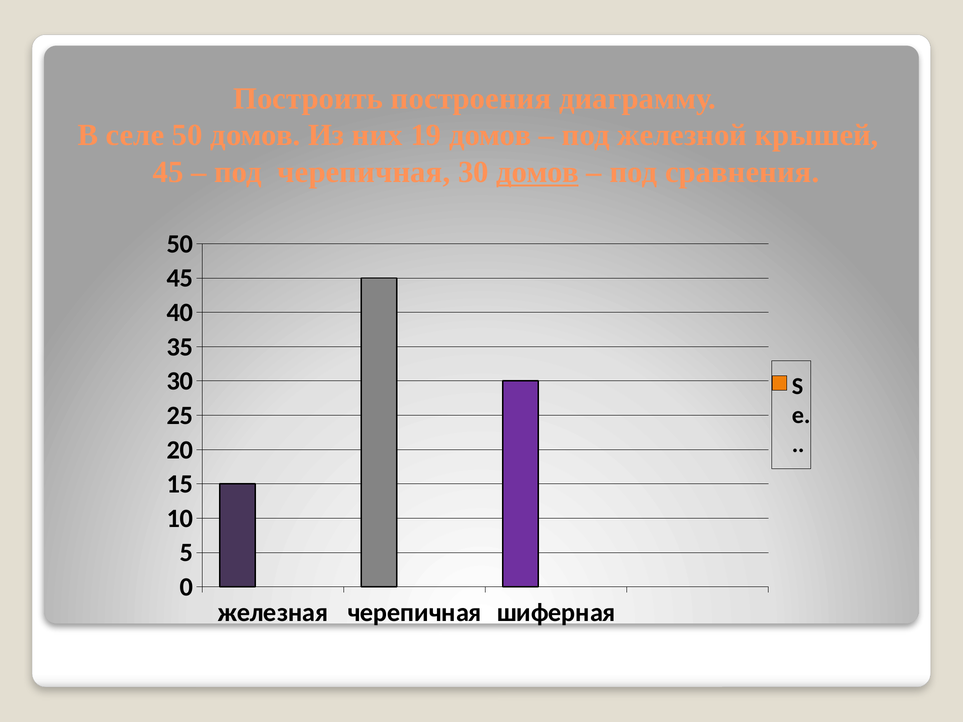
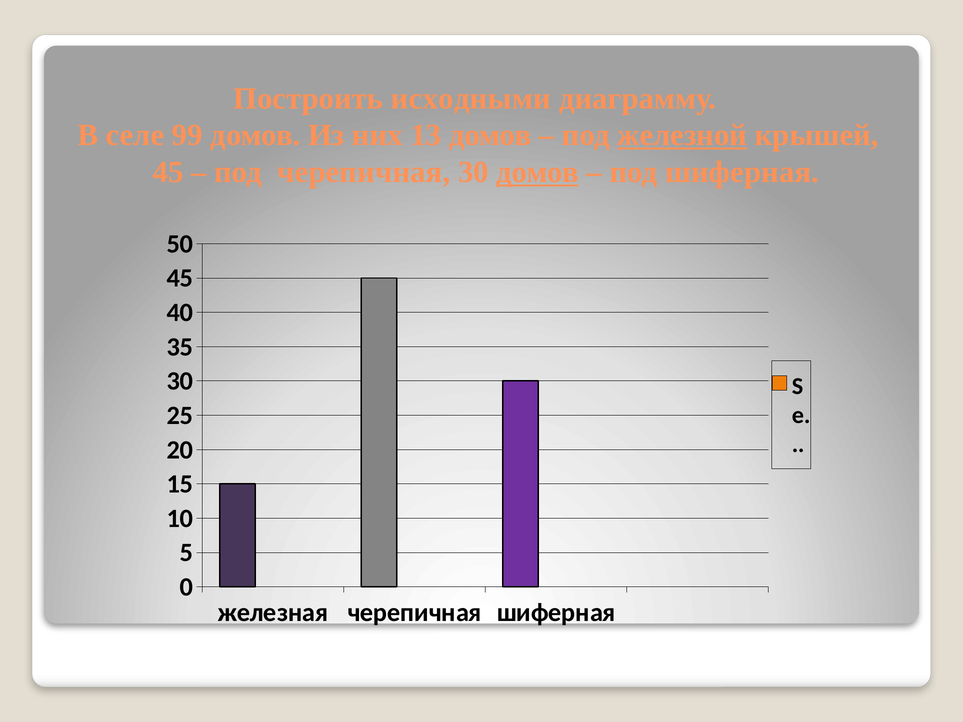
построения: построения -> исходными
селе 50: 50 -> 99
19: 19 -> 13
железной underline: none -> present
под сравнения: сравнения -> шиферная
